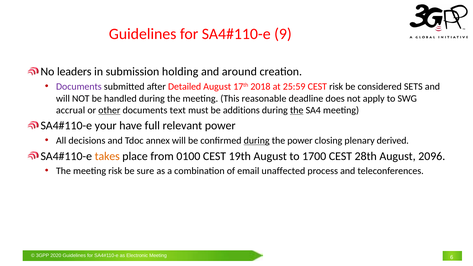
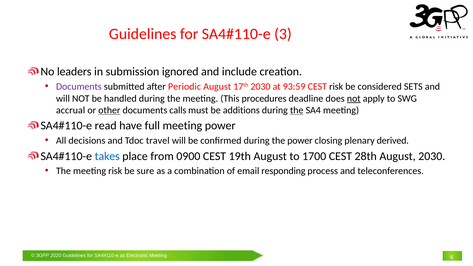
9: 9 -> 3
holding: holding -> ignored
around: around -> include
Detailed: Detailed -> Periodic
17th 2018: 2018 -> 2030
25:59: 25:59 -> 93:59
reasonable: reasonable -> procedures
not at (354, 98) underline: none -> present
text: text -> calls
your: your -> read
full relevant: relevant -> meeting
annex: annex -> travel
during at (257, 141) underline: present -> none
takes colour: orange -> blue
0100: 0100 -> 0900
August 2096: 2096 -> 2030
unaffected: unaffected -> responding
